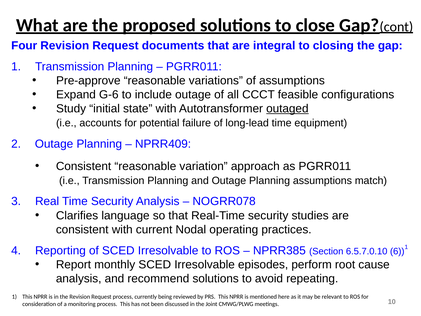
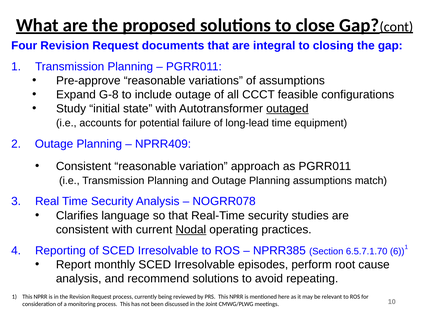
G-6: G-6 -> G-8
Nodal underline: none -> present
6.5.7.0.10: 6.5.7.0.10 -> 6.5.7.1.70
